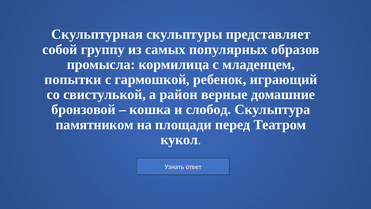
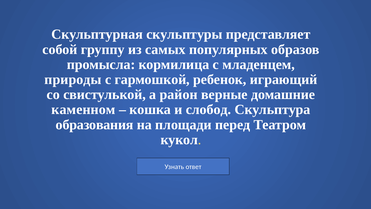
попытки: попытки -> природы
бронзовой: бронзовой -> каменном
памятником: памятником -> образования
